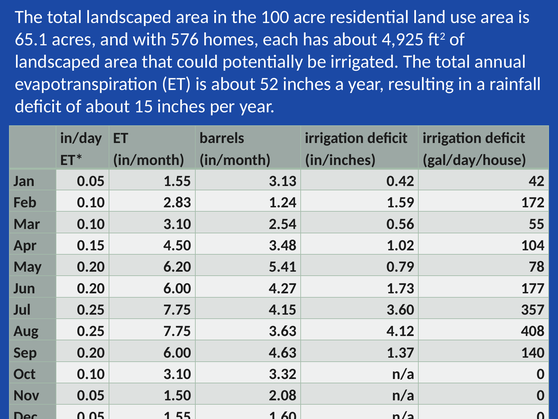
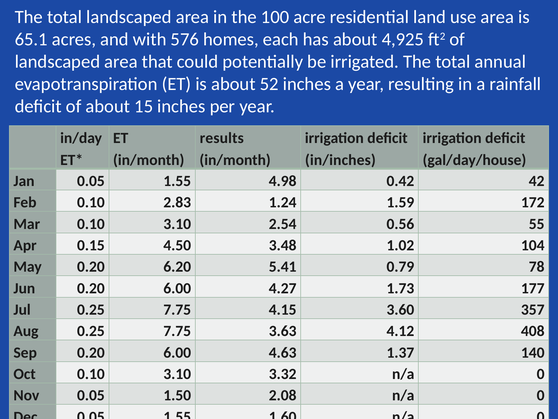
barrels: barrels -> results
3.13: 3.13 -> 4.98
